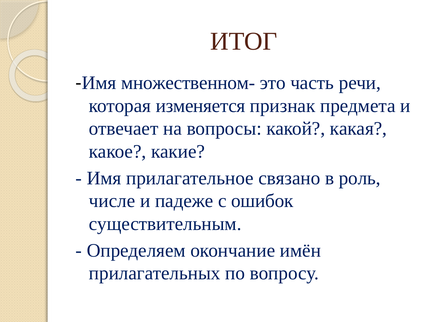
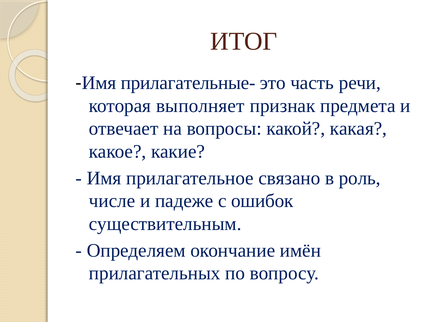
множественном-: множественном- -> прилагательные-
изменяется: изменяется -> выполняет
